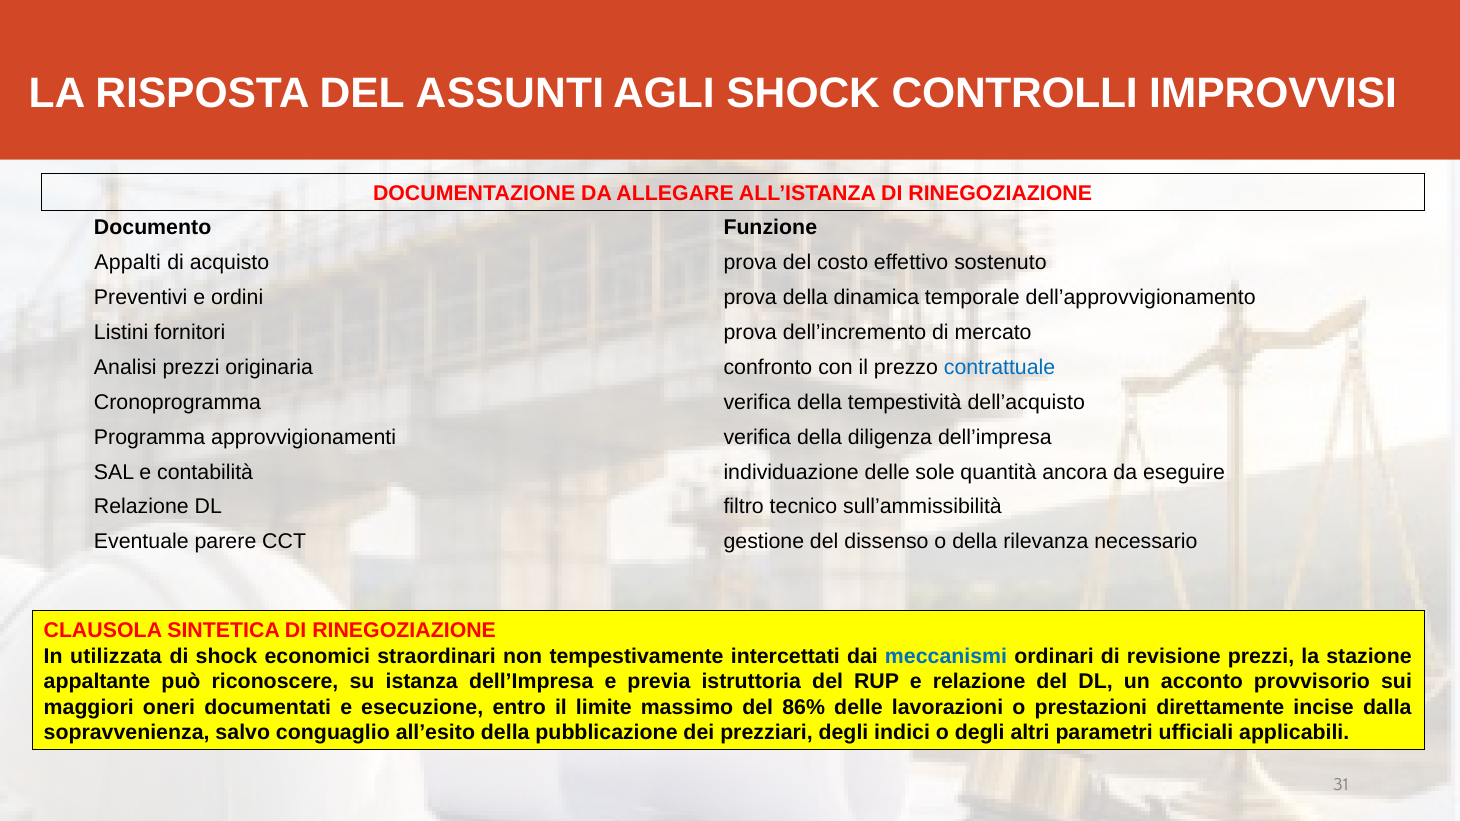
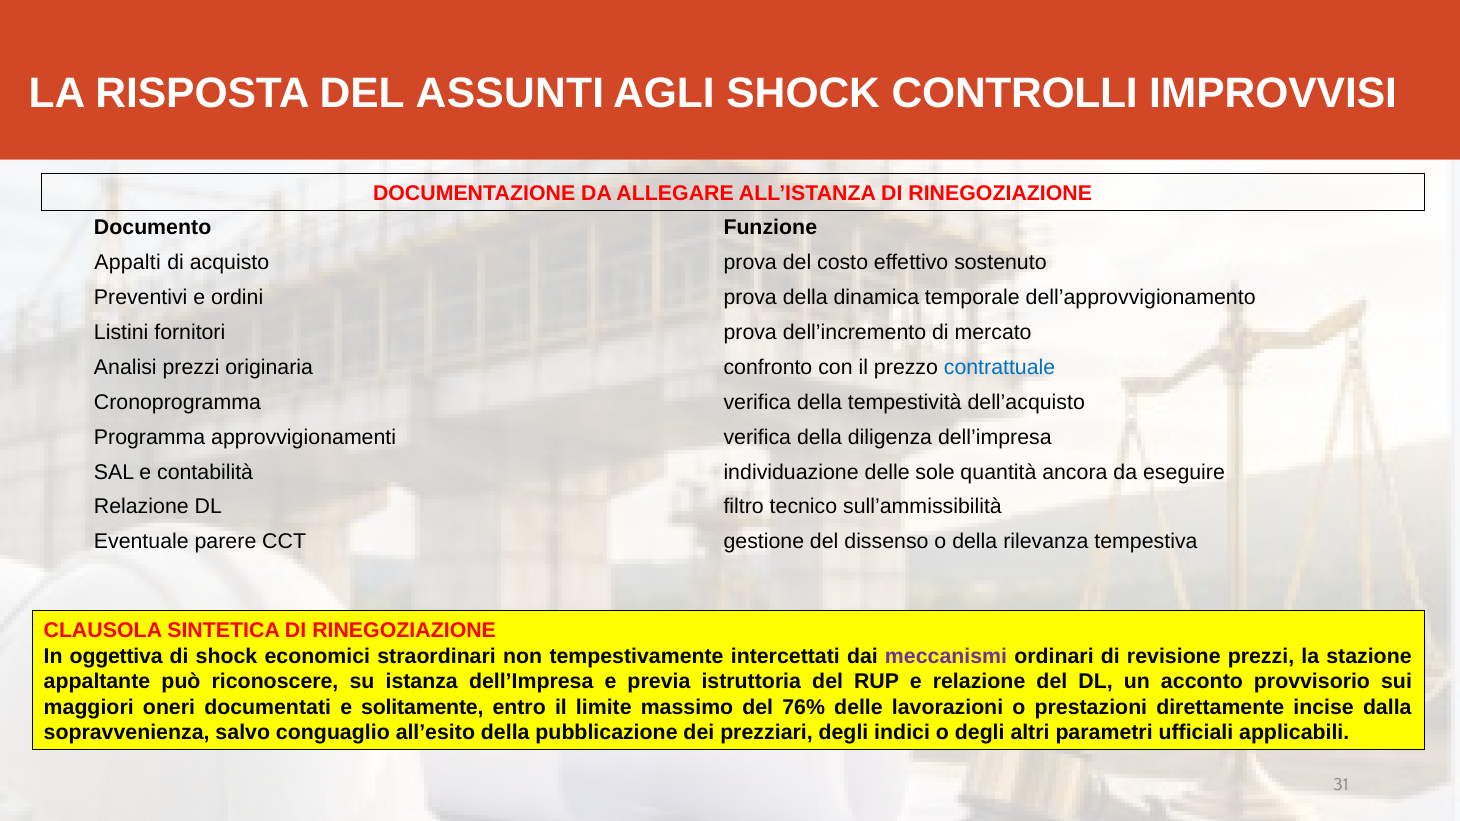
necessario: necessario -> tempestiva
utilizzata: utilizzata -> oggettiva
meccanismi colour: blue -> purple
esecuzione: esecuzione -> solitamente
86%: 86% -> 76%
